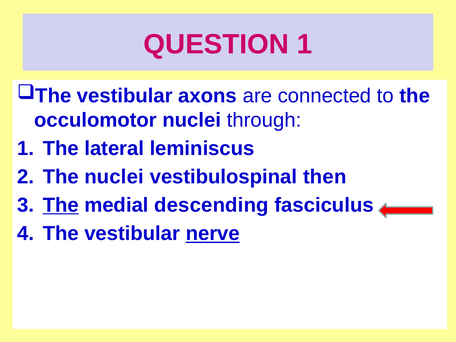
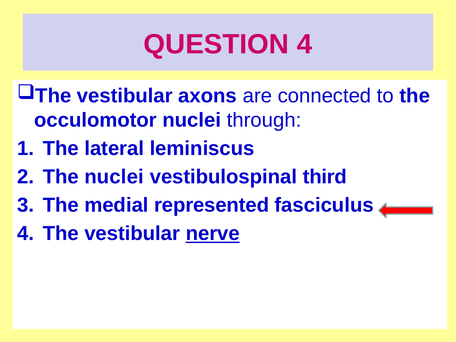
QUESTION 1: 1 -> 4
then: then -> third
The at (61, 205) underline: present -> none
descending: descending -> represented
